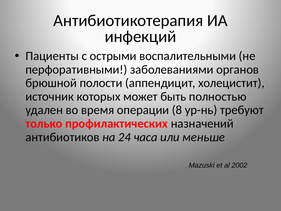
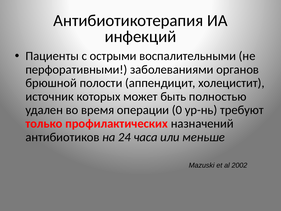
8: 8 -> 0
